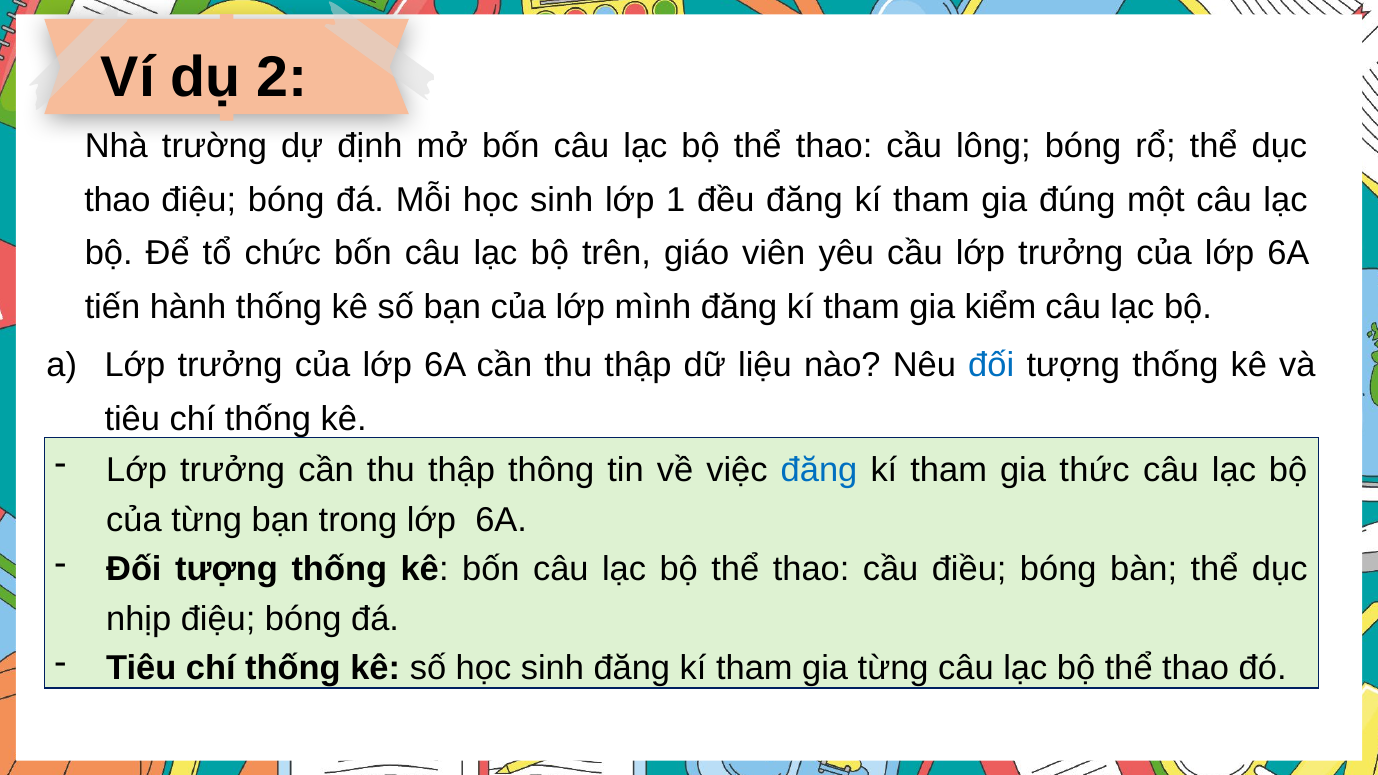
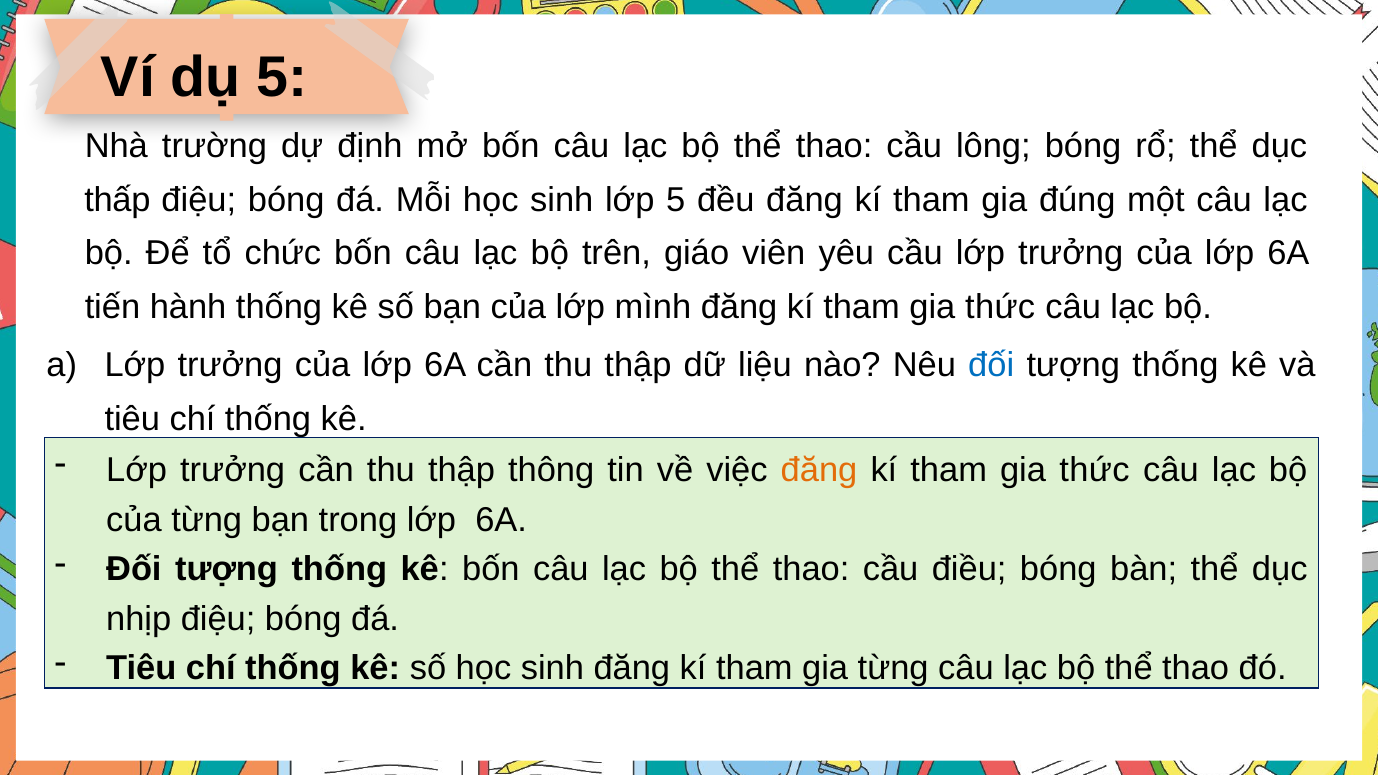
dụ 2: 2 -> 5
thao at (117, 200): thao -> thấp
lớp 1: 1 -> 5
kiểm at (1001, 307): kiểm -> thức
đăng at (819, 470) colour: blue -> orange
